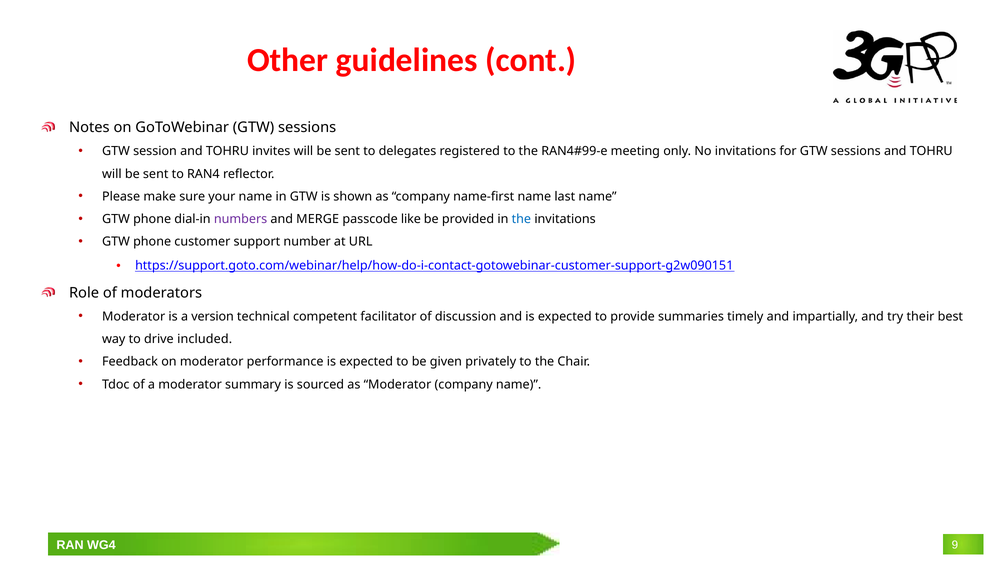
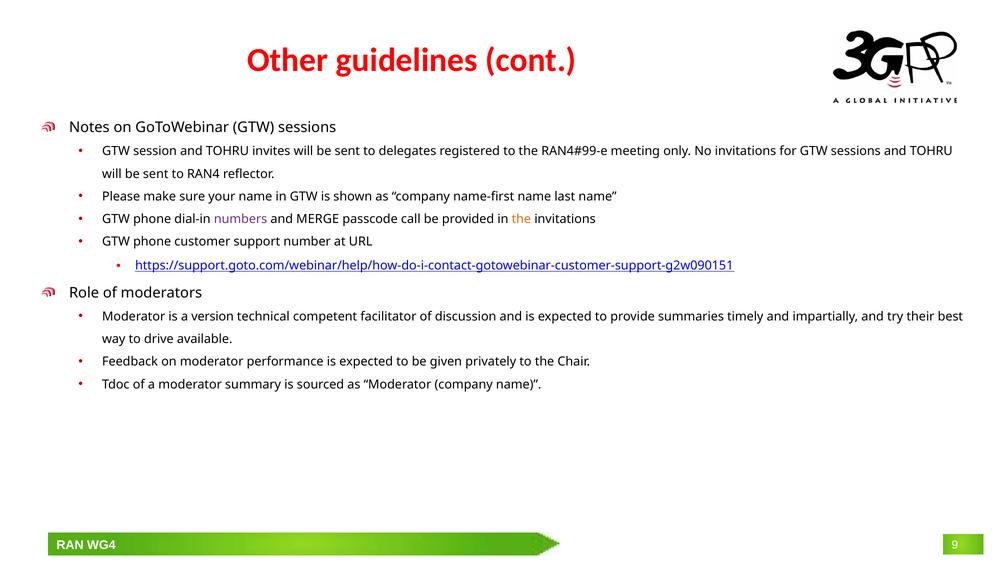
like: like -> call
the at (521, 219) colour: blue -> orange
included: included -> available
